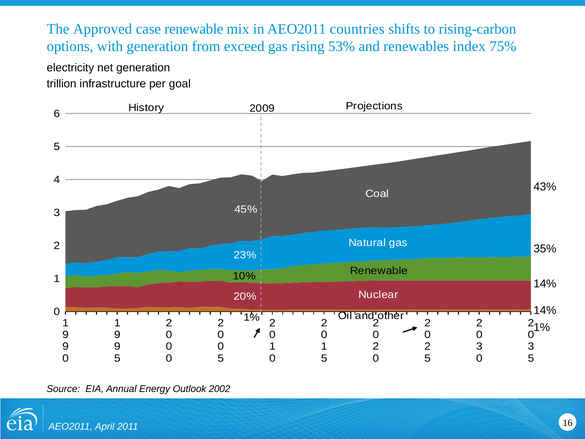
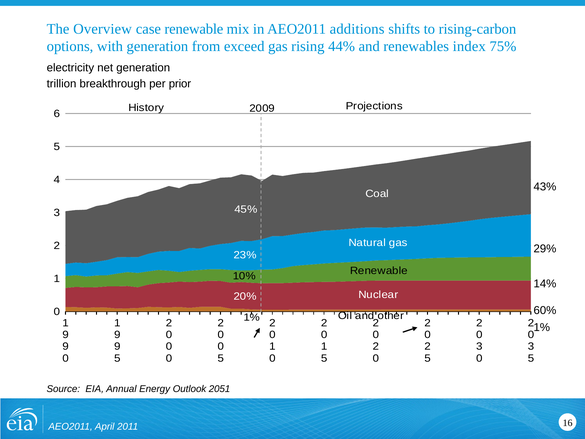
Approved: Approved -> Overview
countries: countries -> additions
53%: 53% -> 44%
infrastructure: infrastructure -> breakthrough
goal: goal -> prior
35%: 35% -> 29%
14% at (545, 310): 14% -> 60%
2002: 2002 -> 2051
